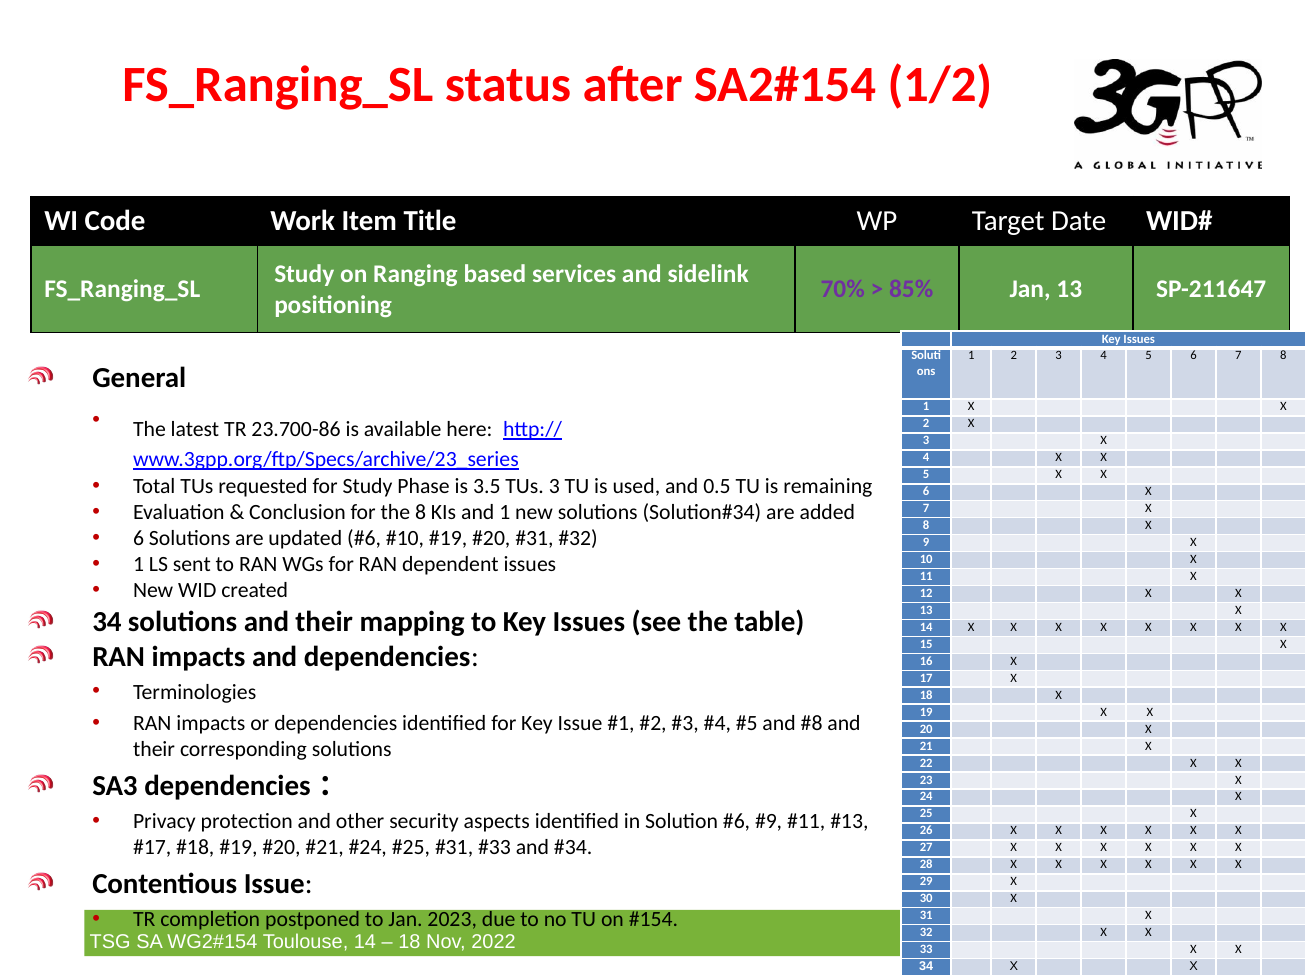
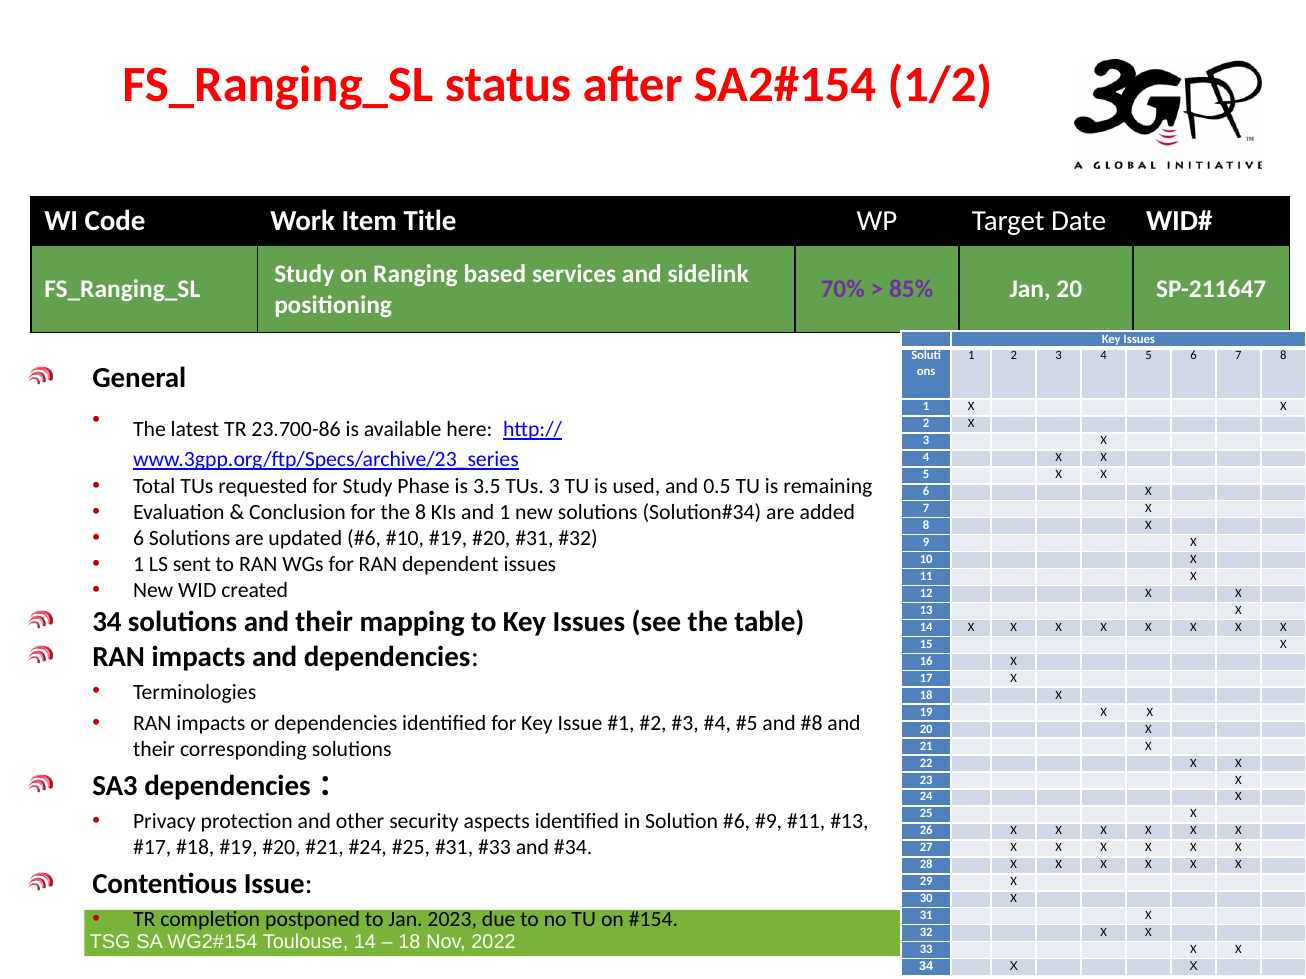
Jan 13: 13 -> 20
